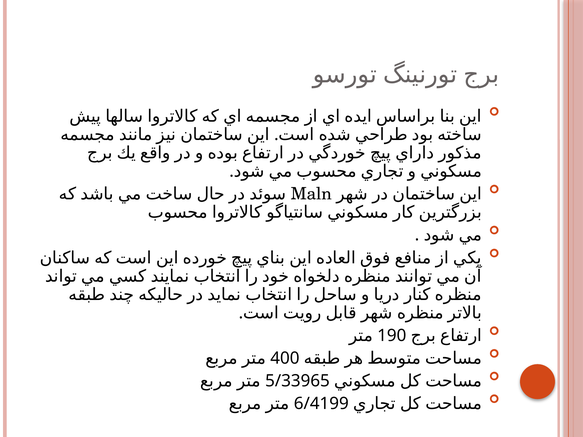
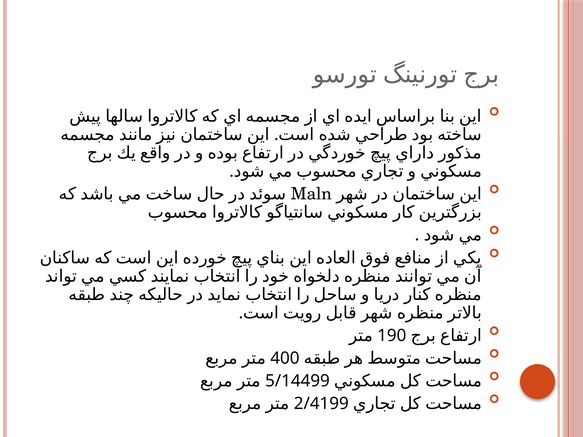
5/33965: 5/33965 -> 5/14499
6/4199: 6/4199 -> 2/4199
